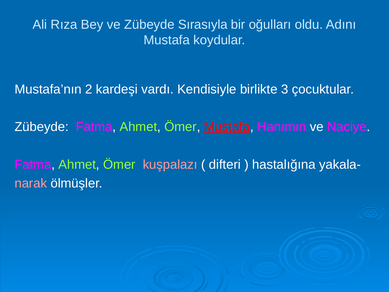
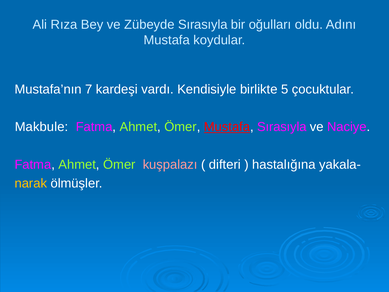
2: 2 -> 7
3: 3 -> 5
Zübeyde at (42, 127): Zübeyde -> Makbule
Mustafa Hanımın: Hanımın -> Sırasıyla
narak colour: pink -> yellow
